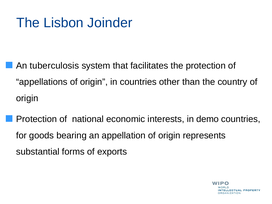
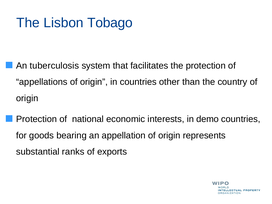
Joinder: Joinder -> Tobago
forms: forms -> ranks
